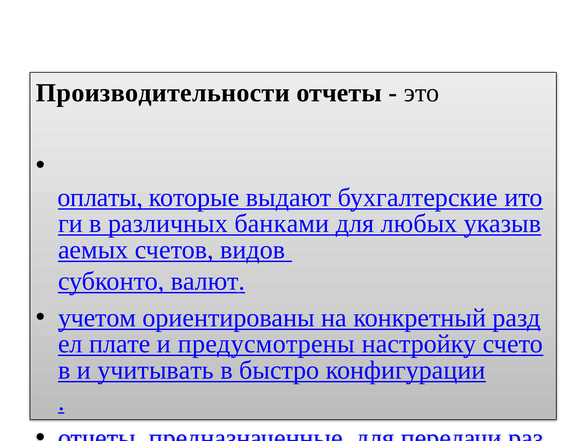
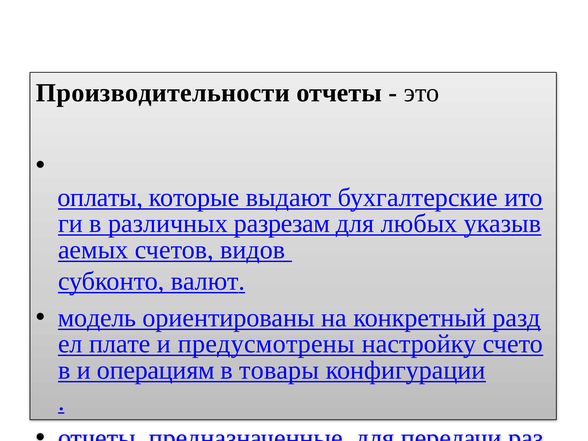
банками: банками -> разрезам
учетом: учетом -> модель
учитывать: учитывать -> операциям
быстро: быстро -> товары
